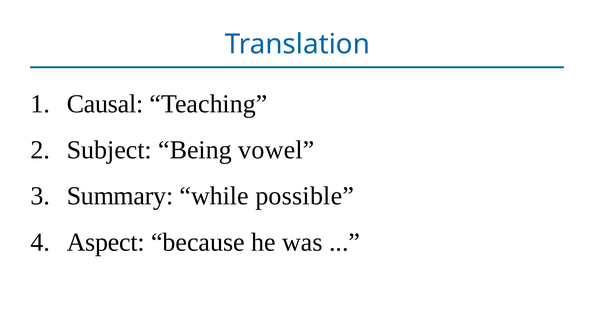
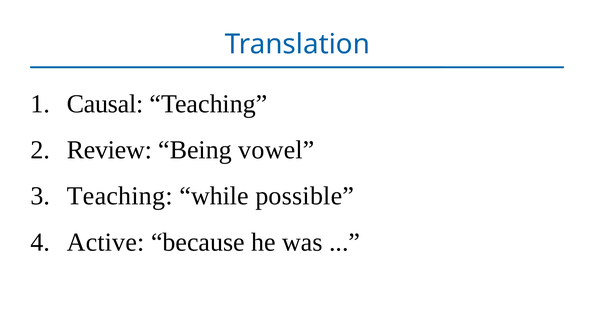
Subject: Subject -> Review
Summary at (120, 196): Summary -> Teaching
Aspect: Aspect -> Active
